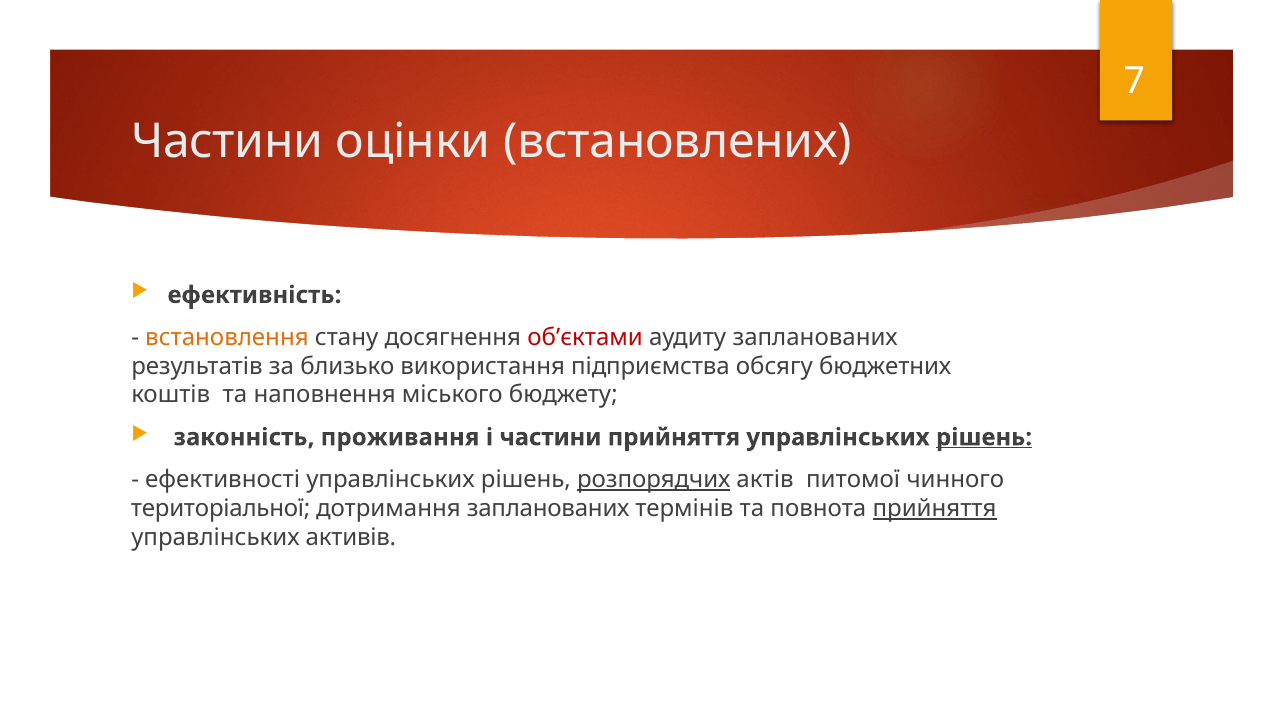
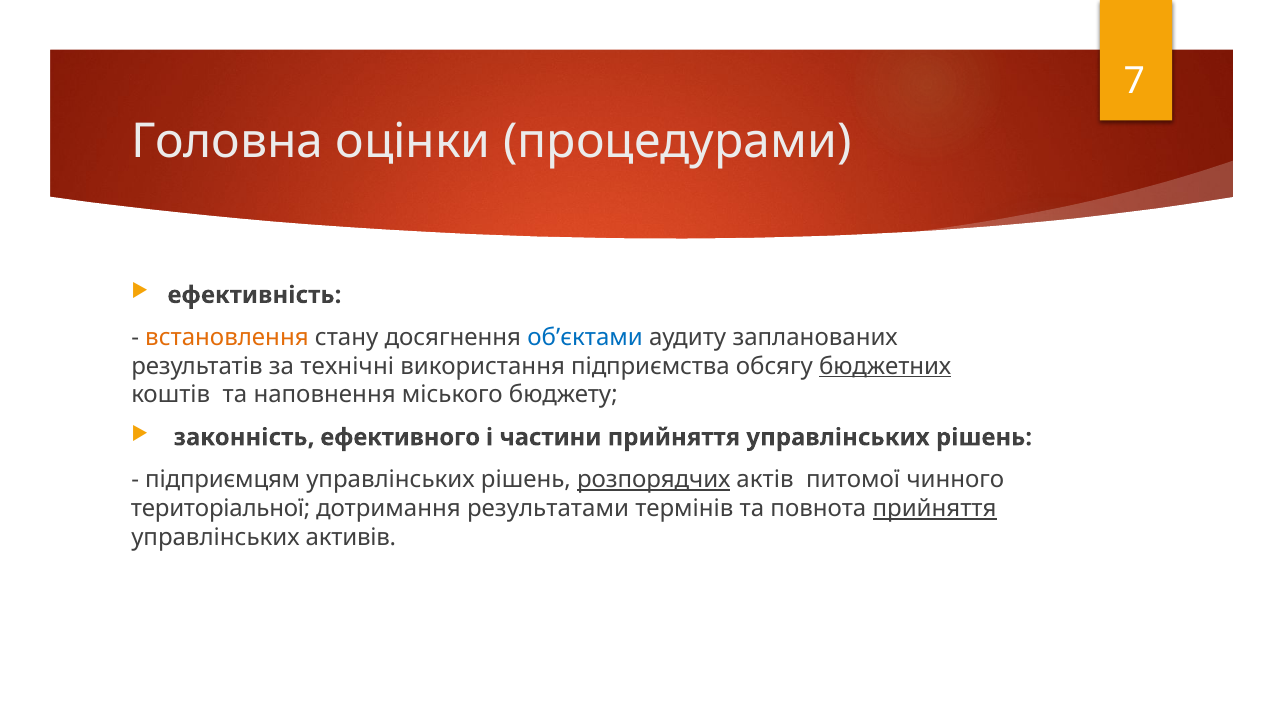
Частини at (227, 142): Частини -> Головна
встановлених: встановлених -> процедурами
об’єктами colour: red -> blue
близько: близько -> технічні
бюджетних underline: none -> present
проживання: проживання -> ефективного
рішень at (984, 437) underline: present -> none
ефективності: ефективності -> підприємцям
дотримання запланованих: запланованих -> результатами
